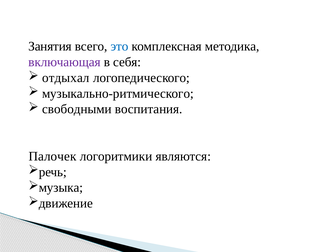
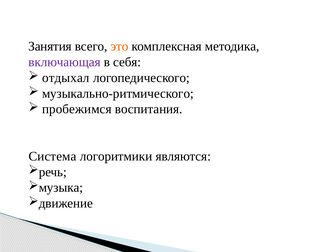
это colour: blue -> orange
свободными: свободными -> пробежимся
Палочек: Палочек -> Система
